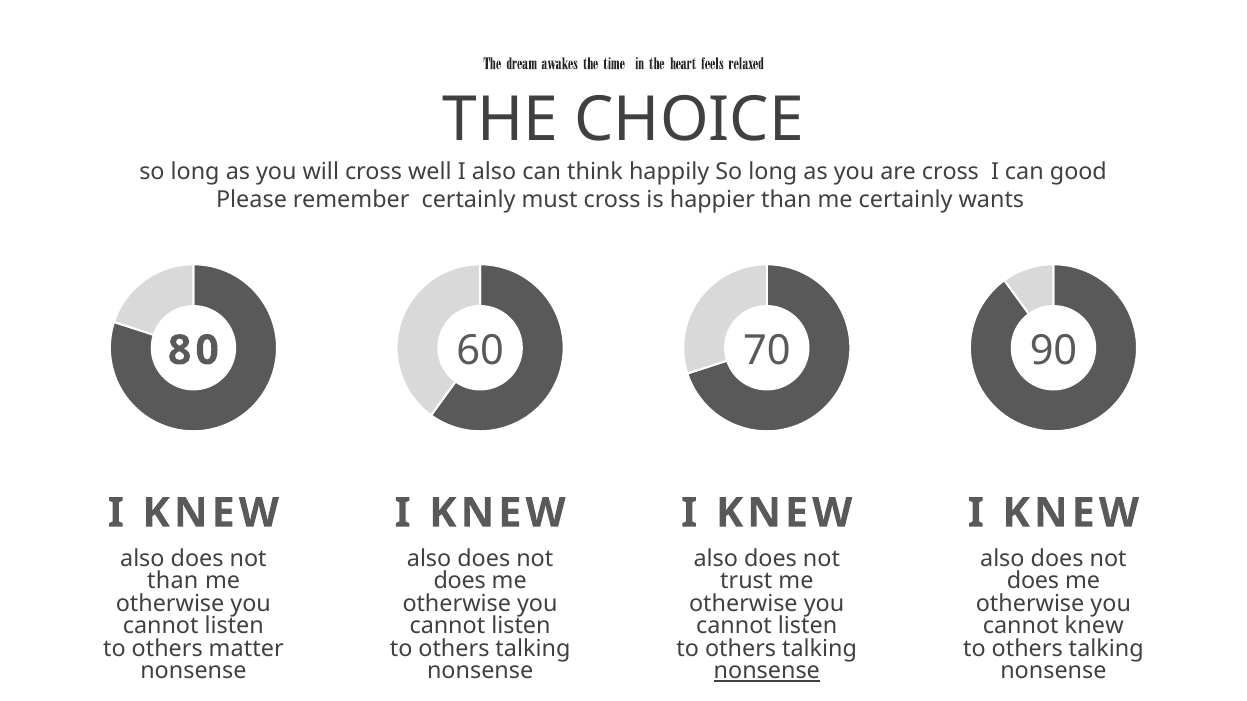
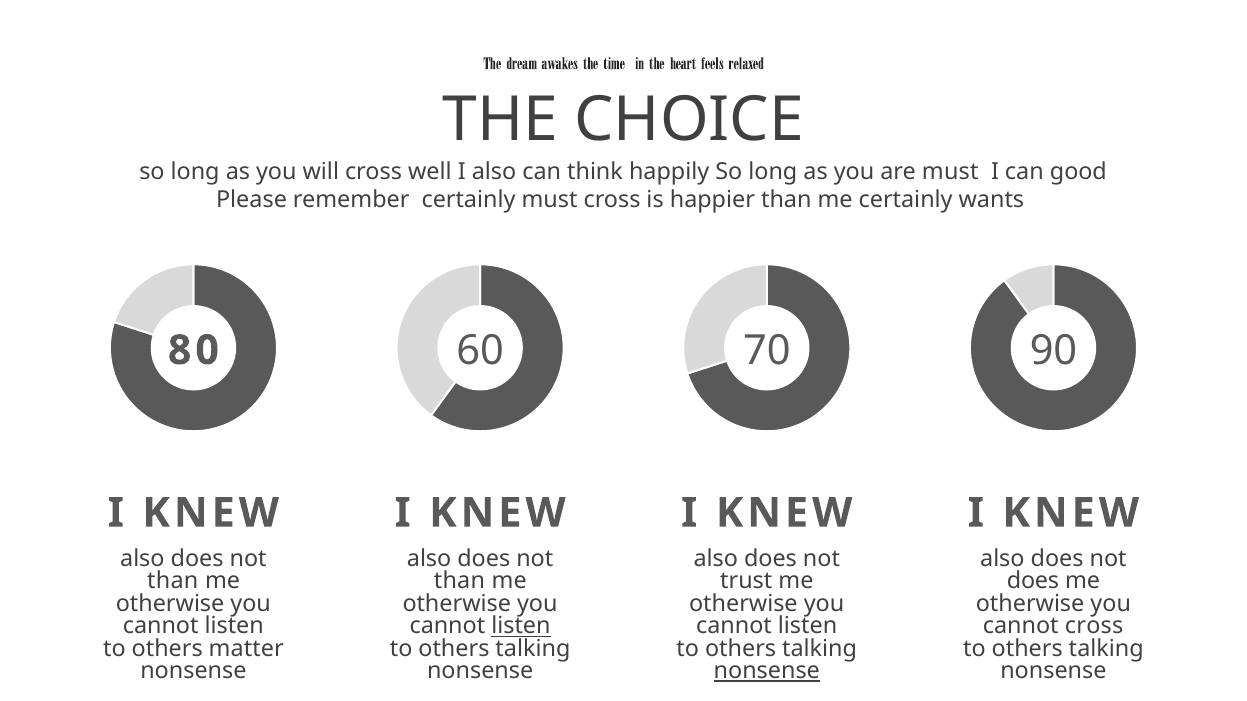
are cross: cross -> must
does at (460, 582): does -> than
listen at (521, 627) underline: none -> present
cannot knew: knew -> cross
